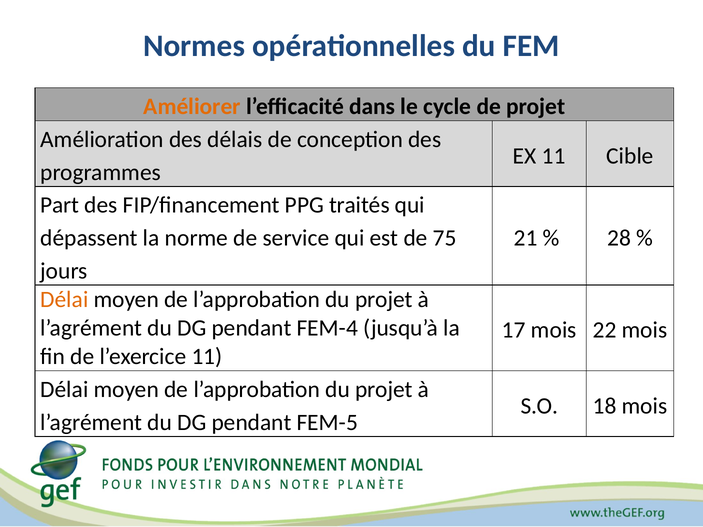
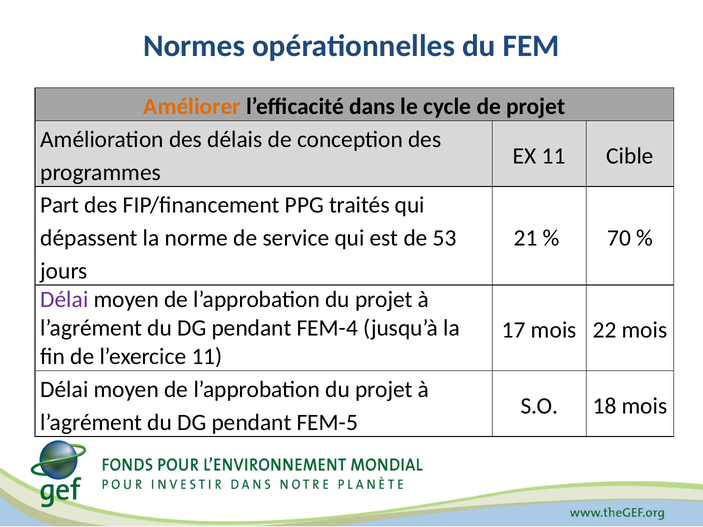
75: 75 -> 53
28: 28 -> 70
Délai at (64, 300) colour: orange -> purple
